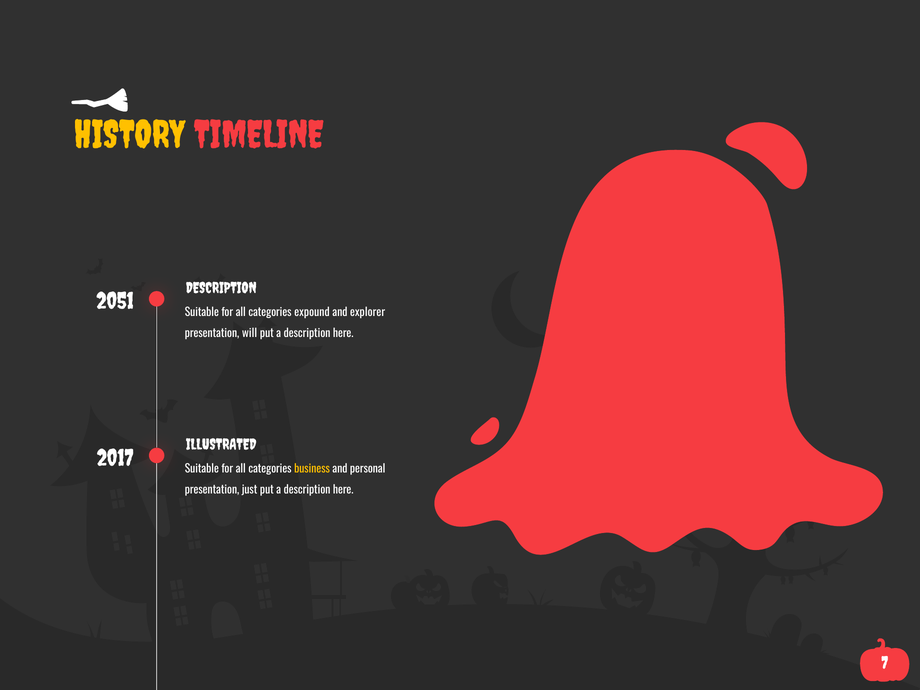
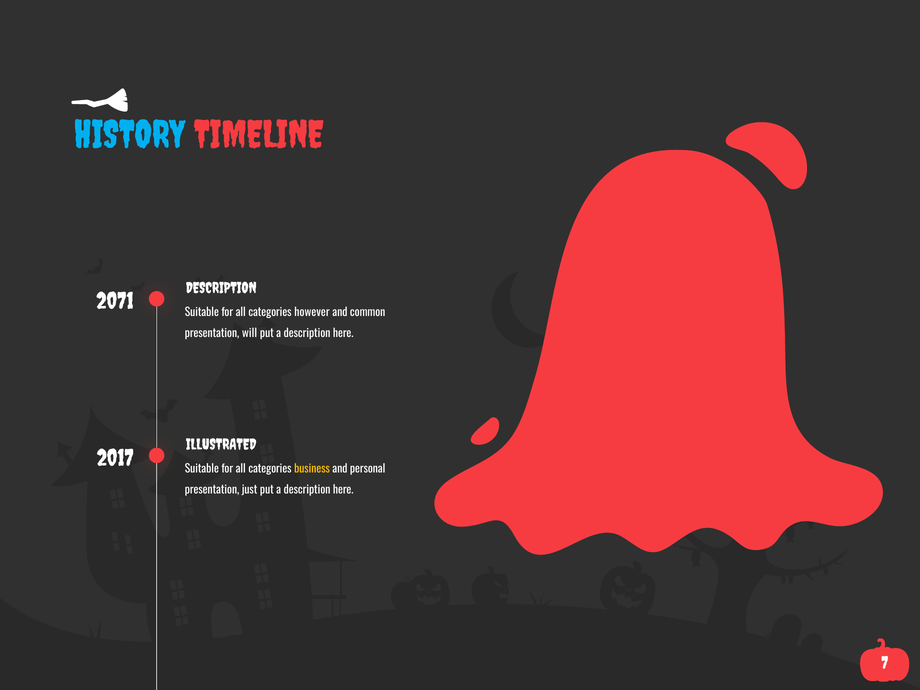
HISTORY colour: yellow -> light blue
2051: 2051 -> 2071
expound: expound -> however
explorer: explorer -> common
